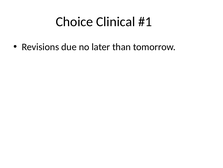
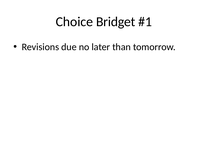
Clinical: Clinical -> Bridget
